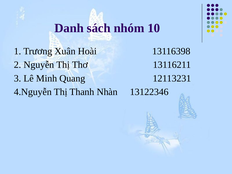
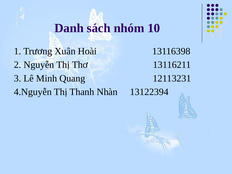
13122346: 13122346 -> 13122394
